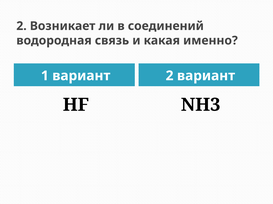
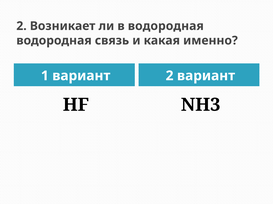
в соединений: соединений -> водородная
